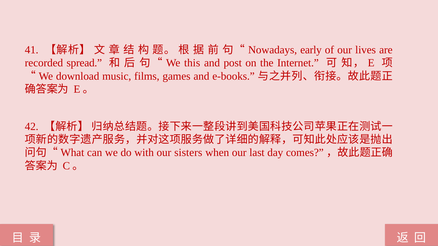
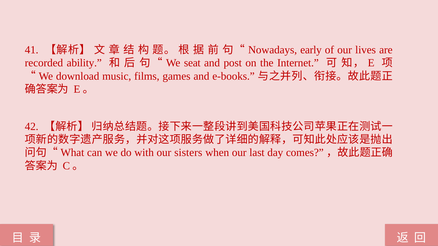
spread: spread -> ability
this: this -> seat
